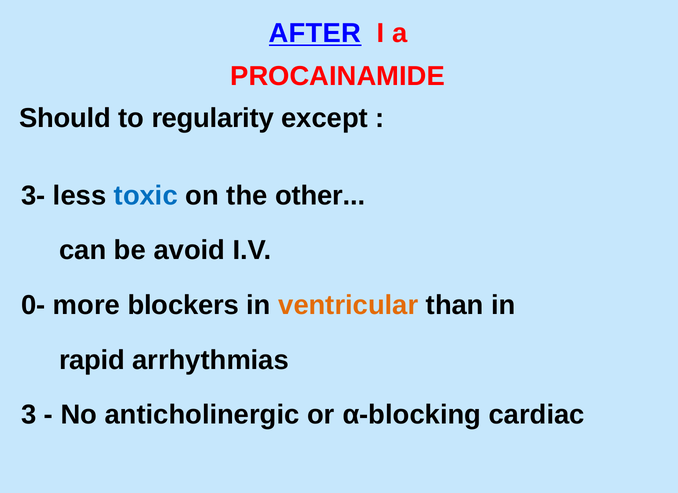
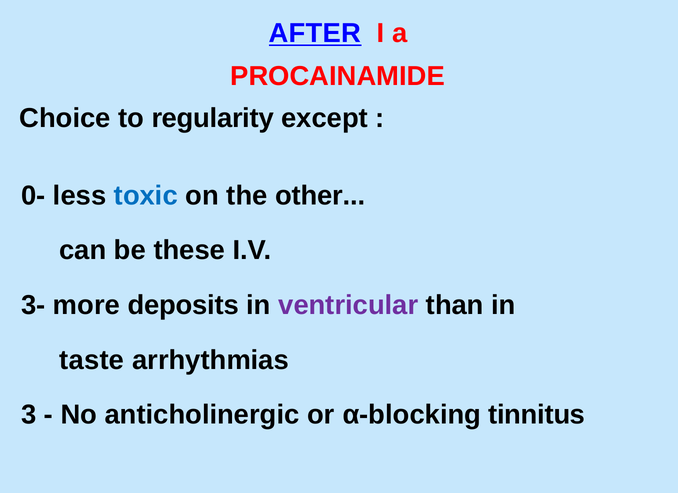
Should: Should -> Choice
3-: 3- -> 0-
avoid: avoid -> these
0-: 0- -> 3-
blockers: blockers -> deposits
ventricular colour: orange -> purple
rapid: rapid -> taste
cardiac: cardiac -> tinnitus
